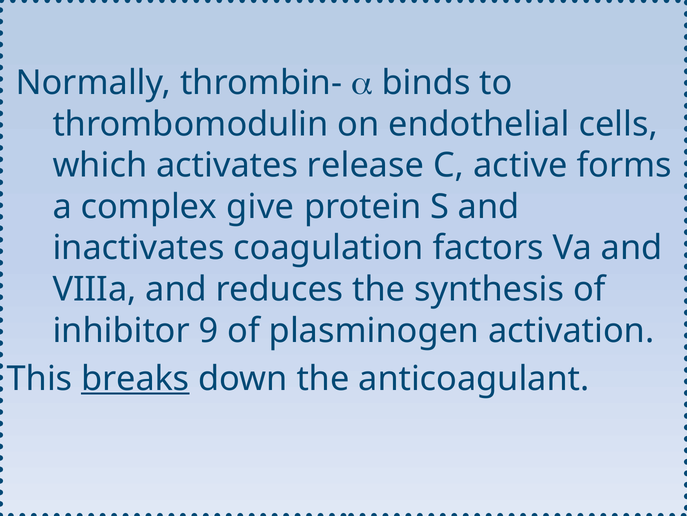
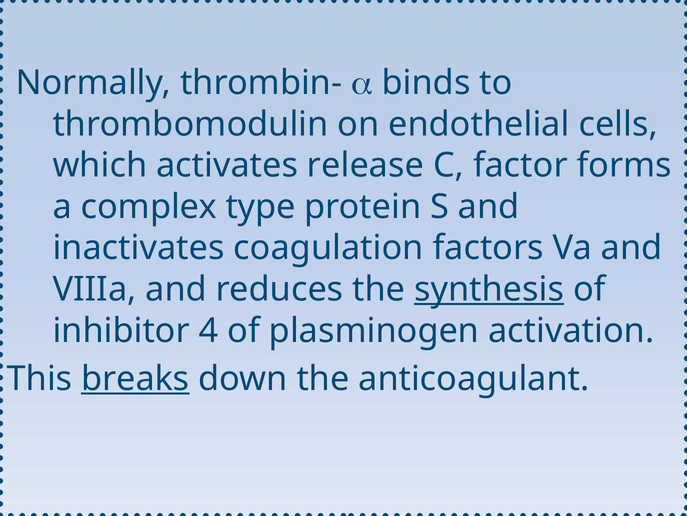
active: active -> factor
give: give -> type
synthesis underline: none -> present
9: 9 -> 4
